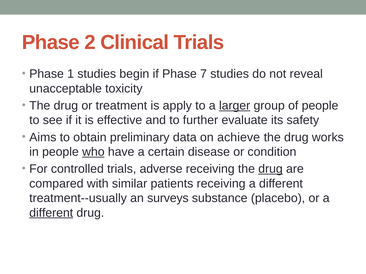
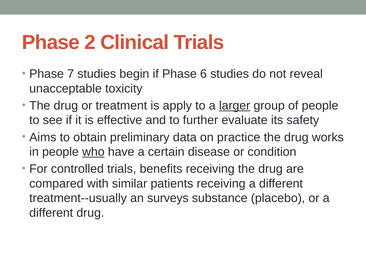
1: 1 -> 7
7: 7 -> 6
achieve: achieve -> practice
adverse: adverse -> benefits
drug at (271, 169) underline: present -> none
different at (51, 213) underline: present -> none
